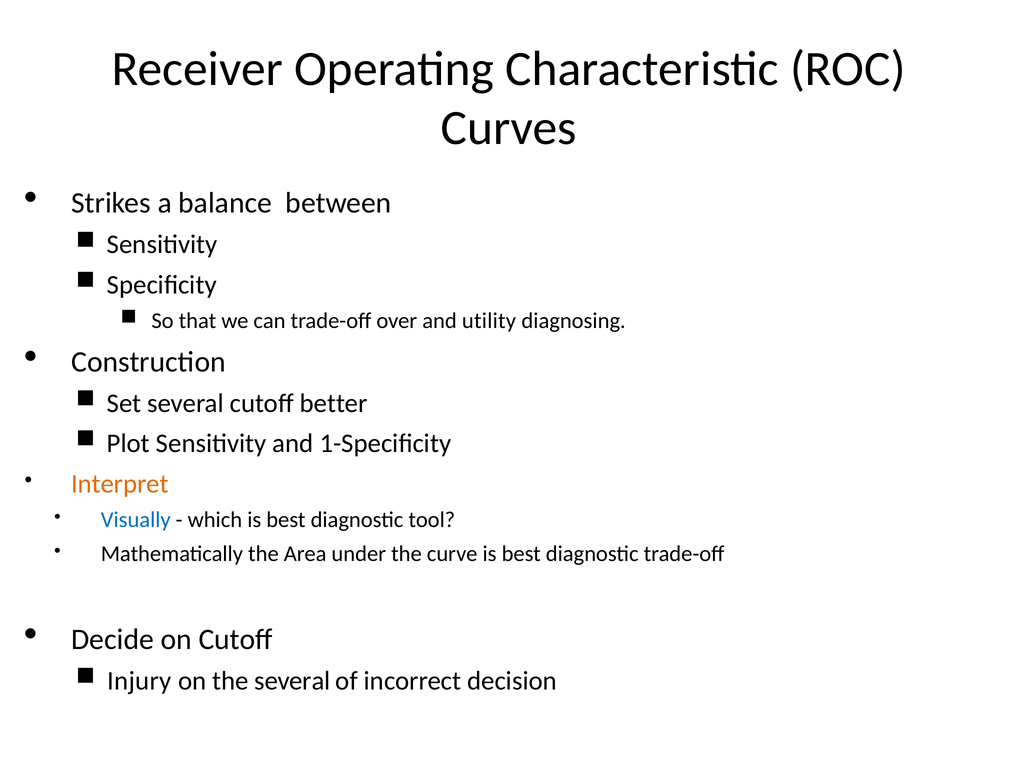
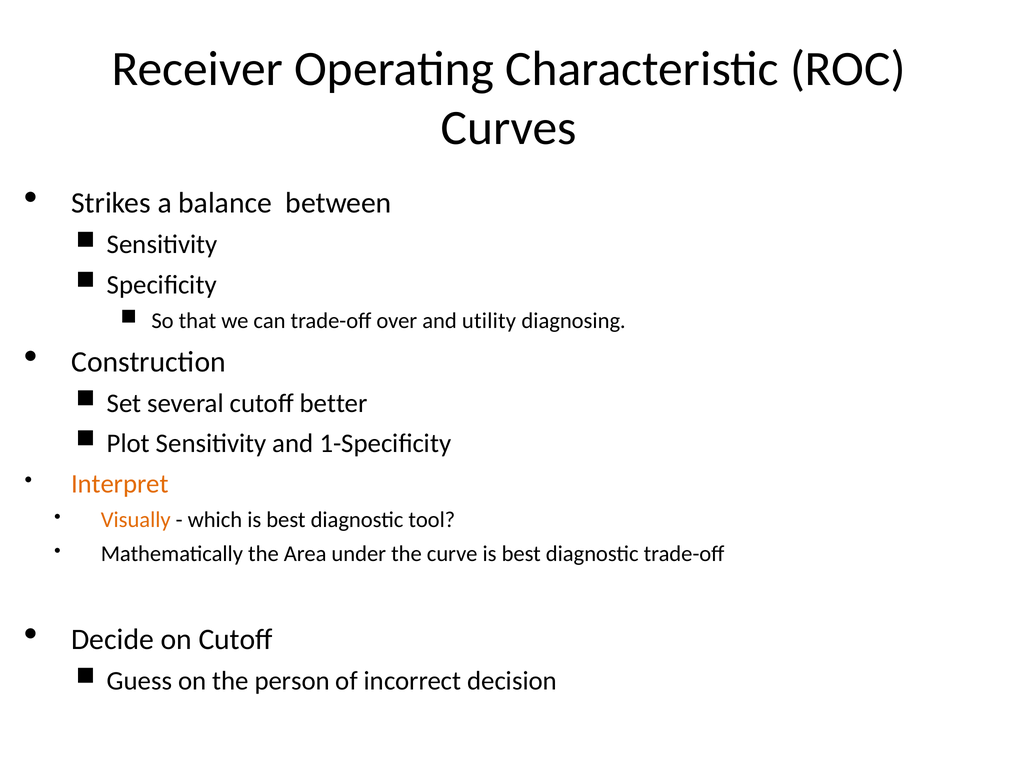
Visually colour: blue -> orange
Injury: Injury -> Guess
the several: several -> person
